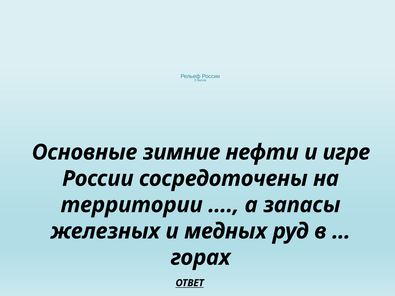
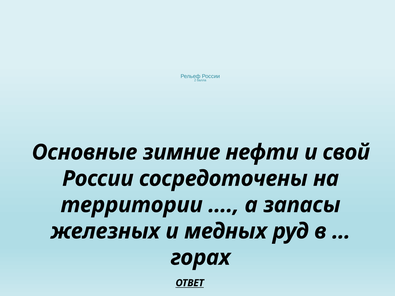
игре: игре -> свой
